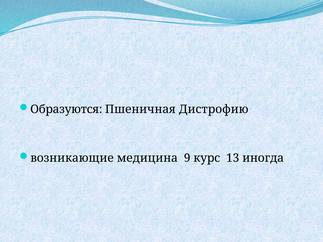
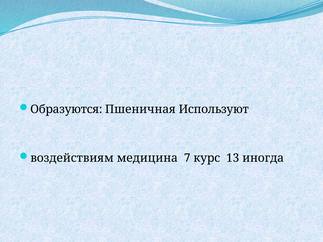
Дистрофию: Дистрофию -> Используют
возникающие: возникающие -> воздействиям
9: 9 -> 7
